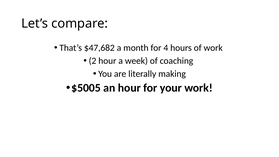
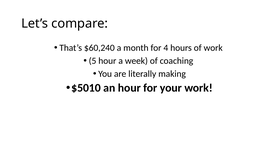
$47,682: $47,682 -> $60,240
2: 2 -> 5
$5005: $5005 -> $5010
